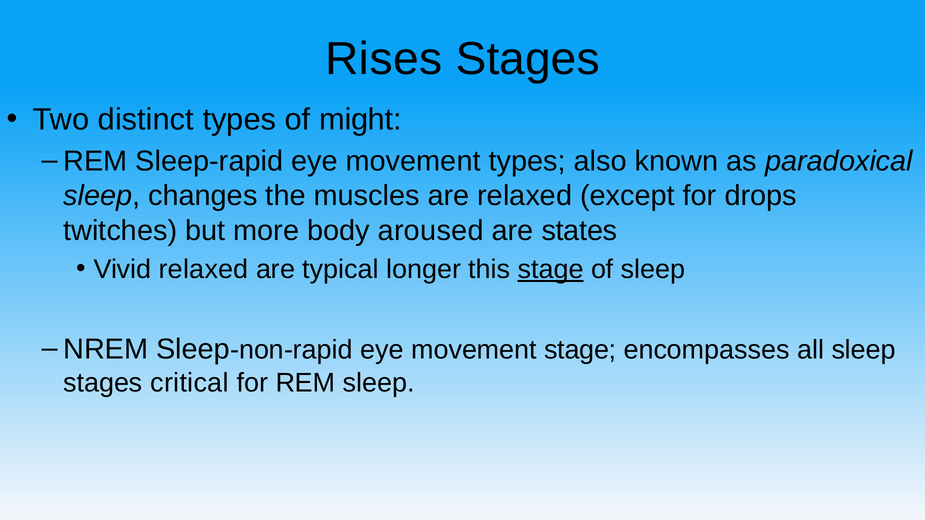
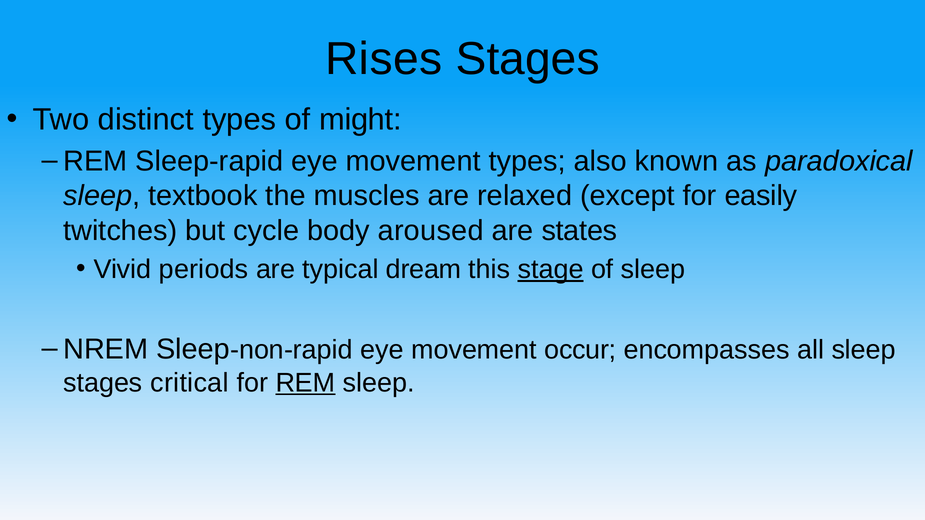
changes: changes -> textbook
drops: drops -> easily
more: more -> cycle
Vivid relaxed: relaxed -> periods
longer: longer -> dream
movement stage: stage -> occur
REM at (305, 383) underline: none -> present
